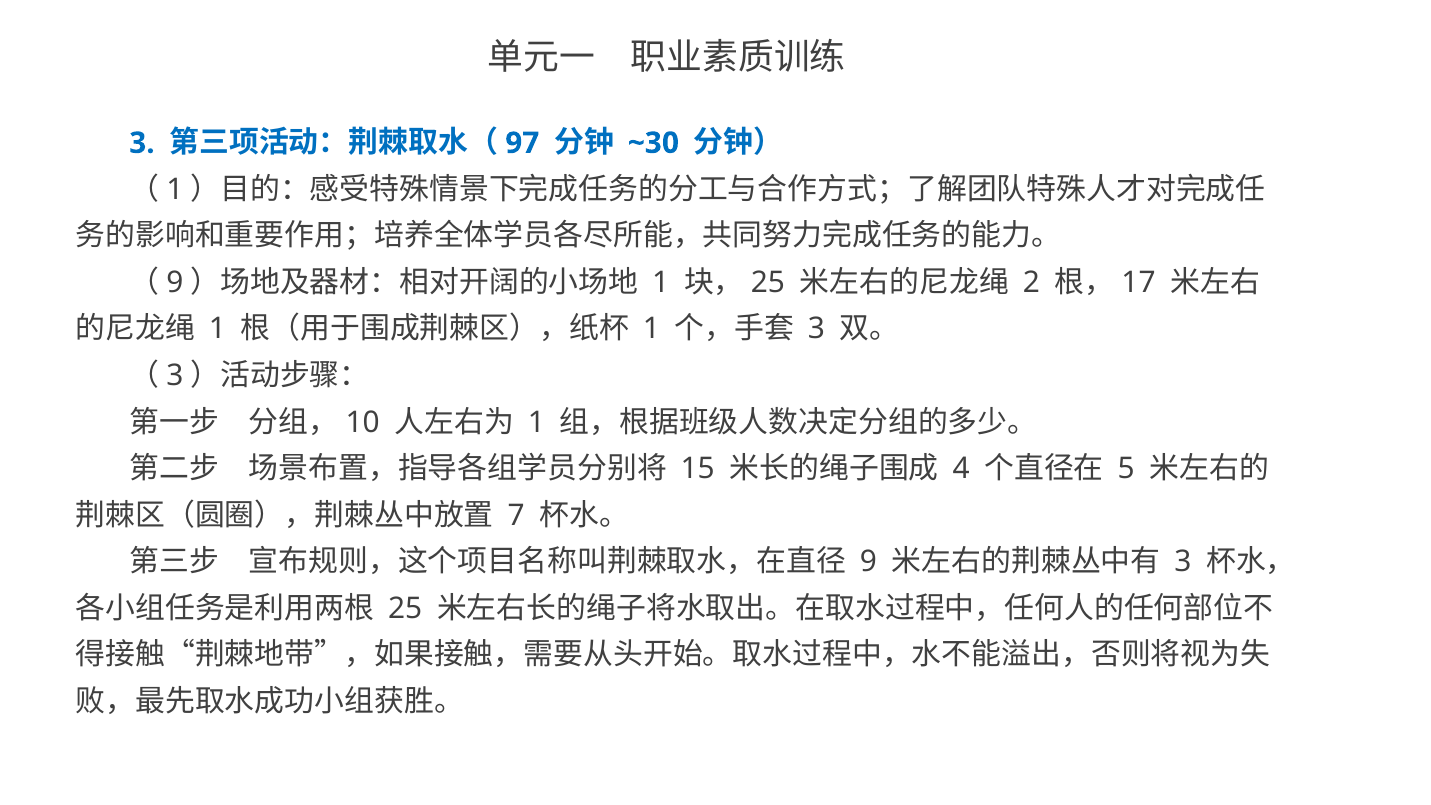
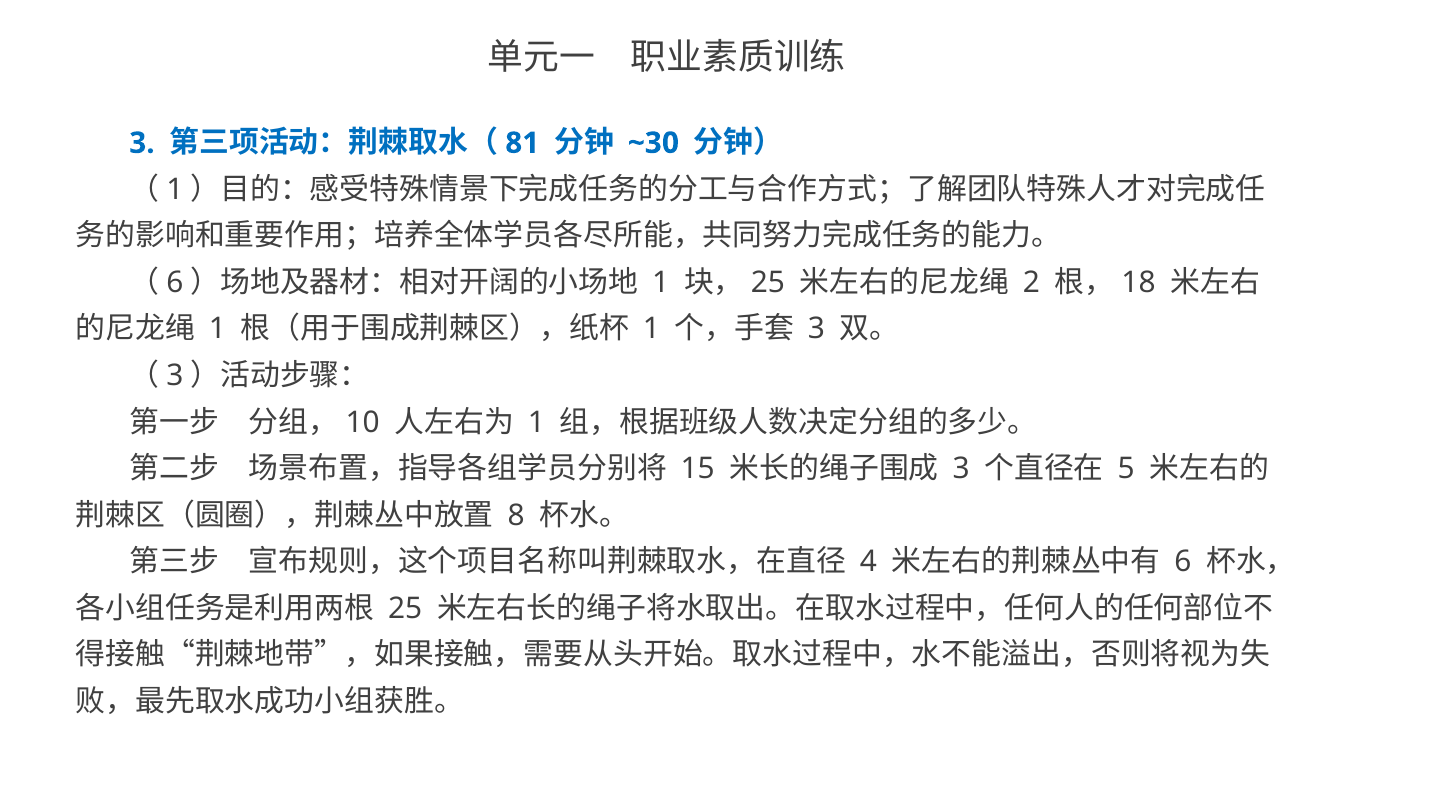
97: 97 -> 81
9 at (175, 283): 9 -> 6
17: 17 -> 18
4 at (961, 469): 4 -> 3
7: 7 -> 8
9 at (868, 562): 9 -> 4
3 at (1183, 562): 3 -> 6
